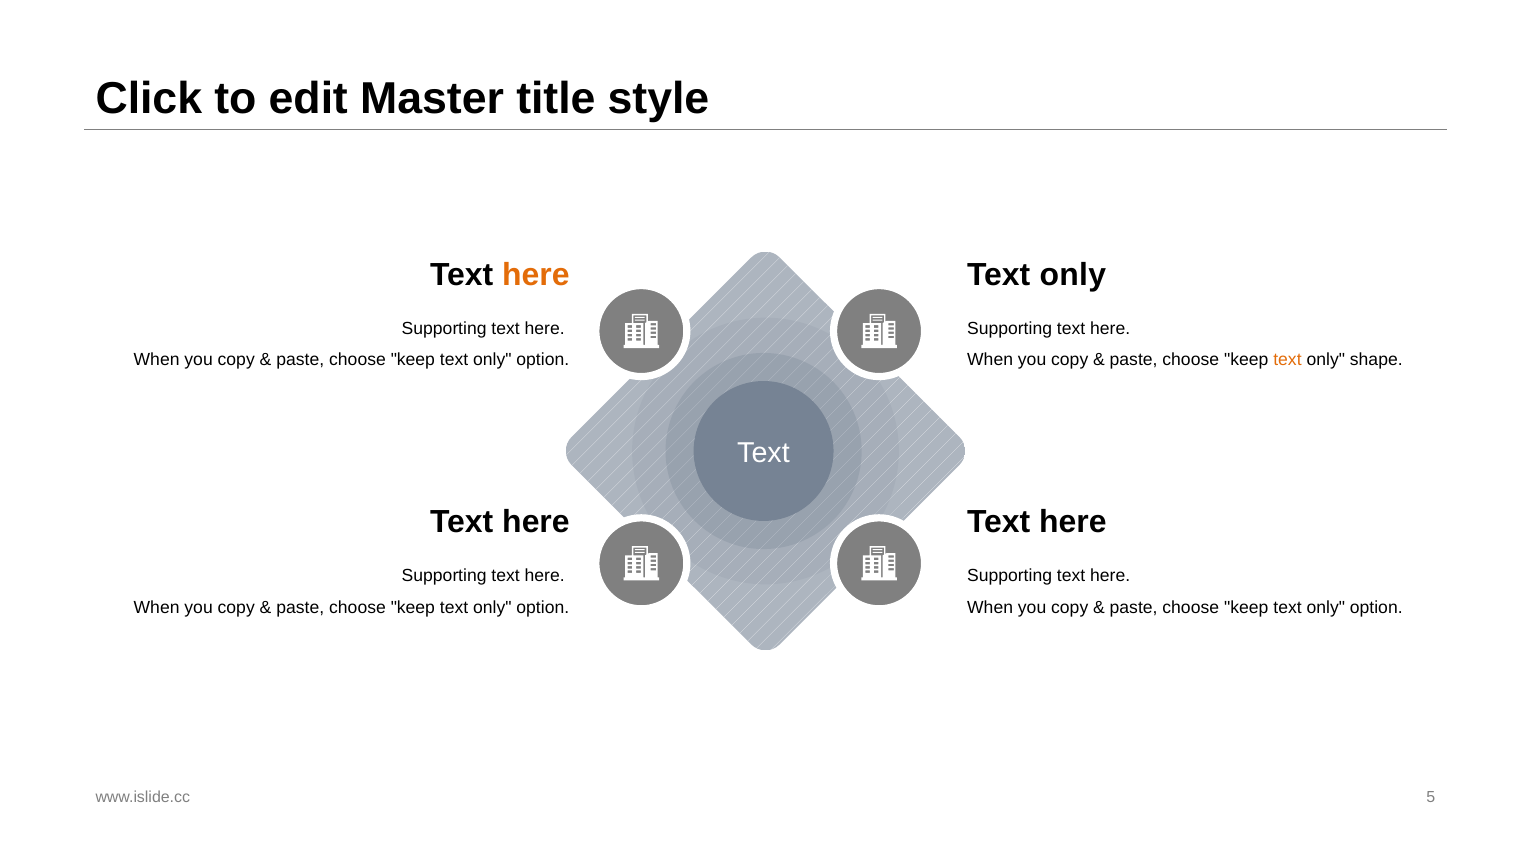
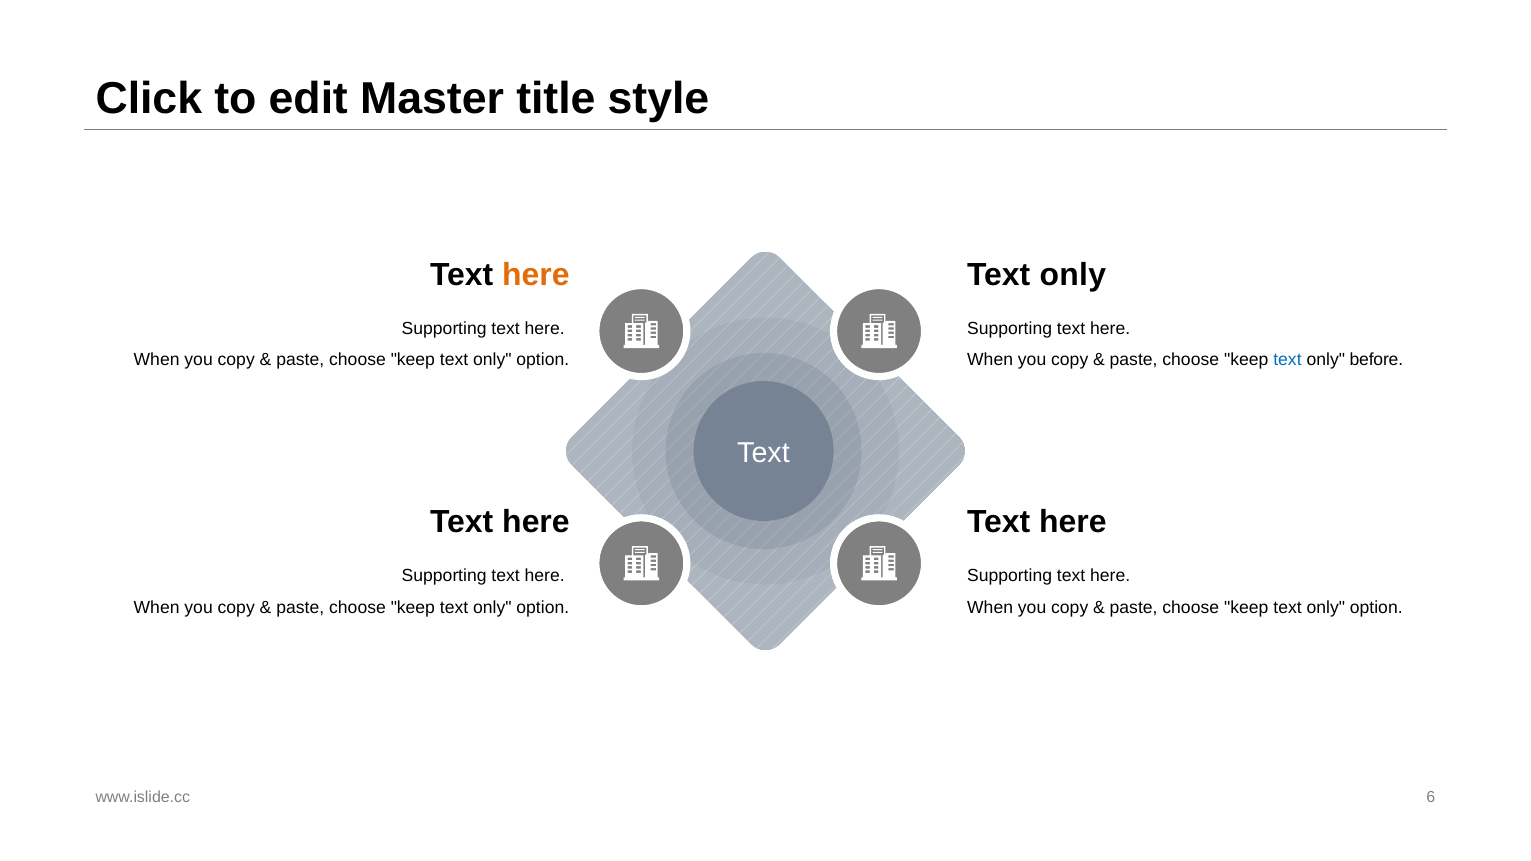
text at (1287, 360) colour: orange -> blue
shape: shape -> before
5: 5 -> 6
